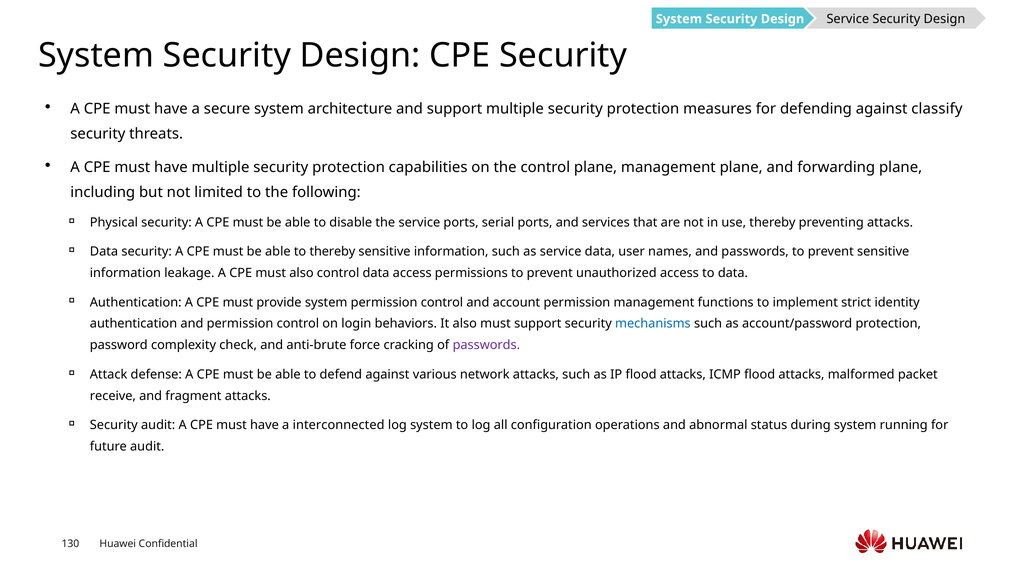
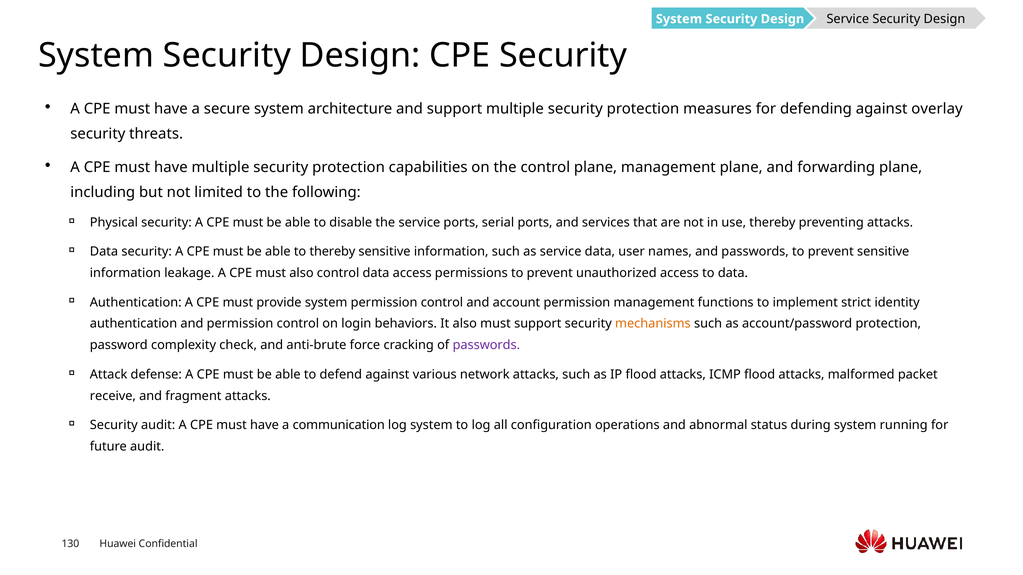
classify: classify -> overlay
mechanisms colour: blue -> orange
interconnected: interconnected -> communication
